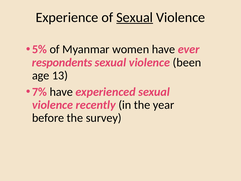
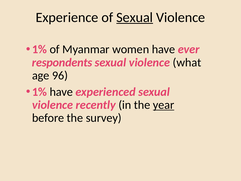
5% at (39, 49): 5% -> 1%
been: been -> what
13: 13 -> 96
7% at (39, 92): 7% -> 1%
year underline: none -> present
